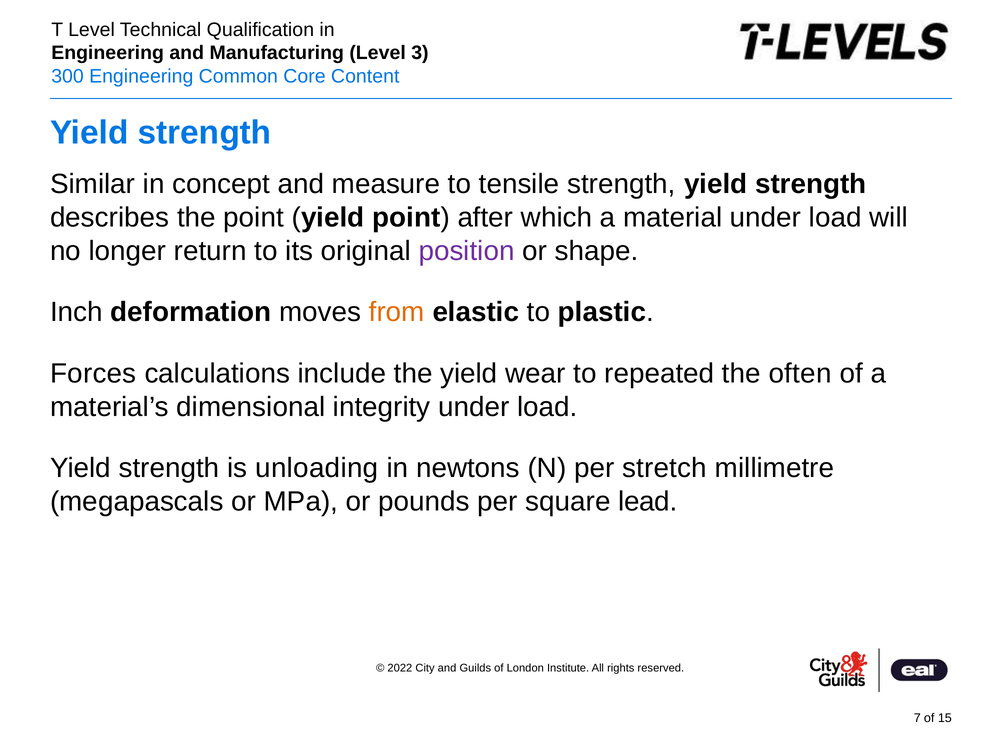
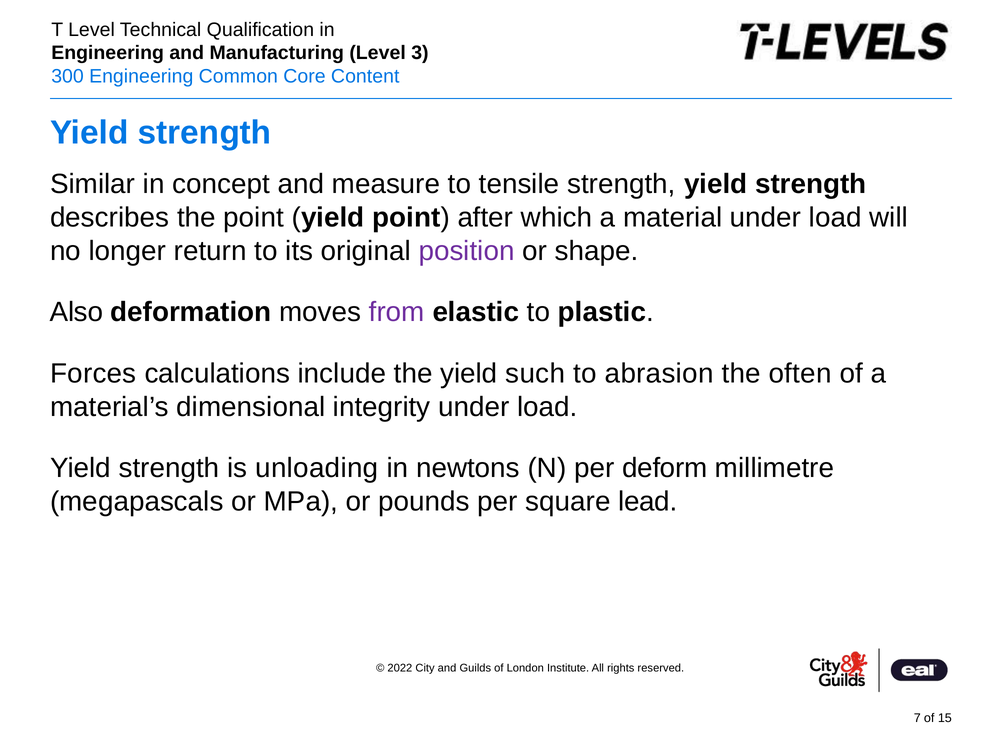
Inch: Inch -> Also
from colour: orange -> purple
wear: wear -> such
repeated: repeated -> abrasion
stretch: stretch -> deform
